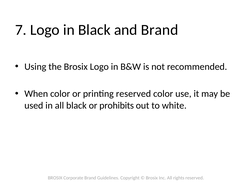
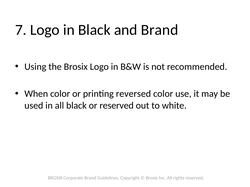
printing reserved: reserved -> reversed
or prohibits: prohibits -> reserved
